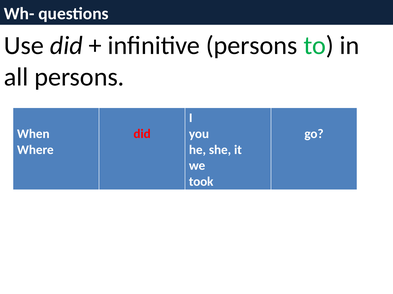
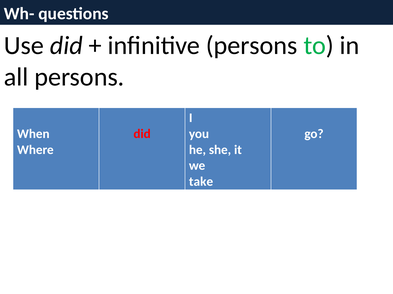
took: took -> take
